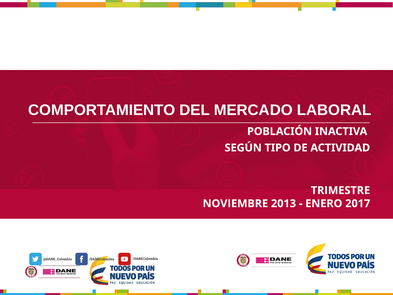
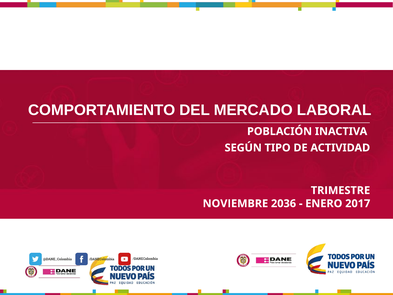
2013: 2013 -> 2036
